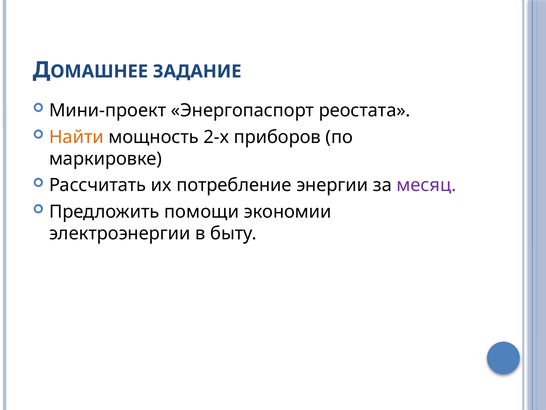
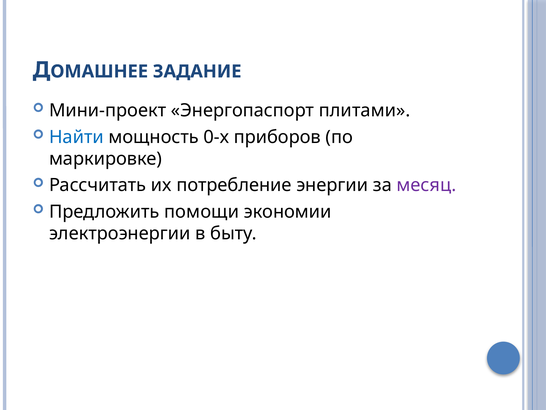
реостата: реостата -> плитами
Найти colour: orange -> blue
2-х: 2-х -> 0-х
